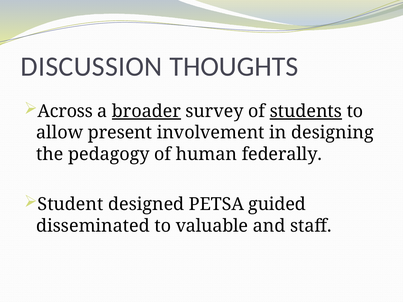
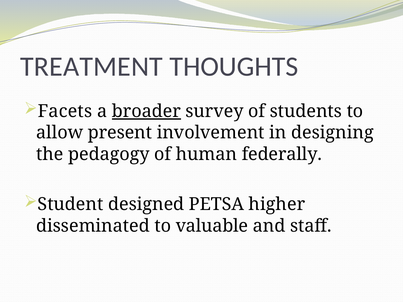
DISCUSSION: DISCUSSION -> TREATMENT
Across: Across -> Facets
students underline: present -> none
guided: guided -> higher
